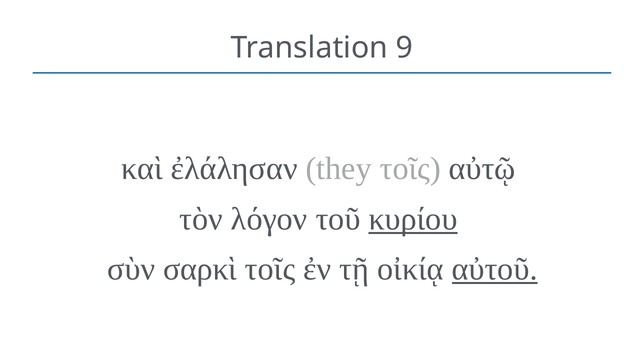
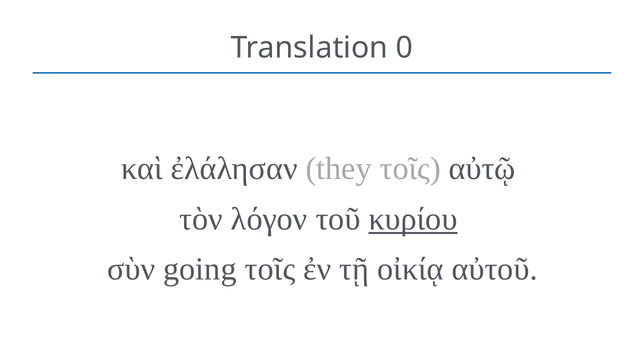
9: 9 -> 0
σαρκὶ: σαρκὶ -> going
αὐτοῦ underline: present -> none
